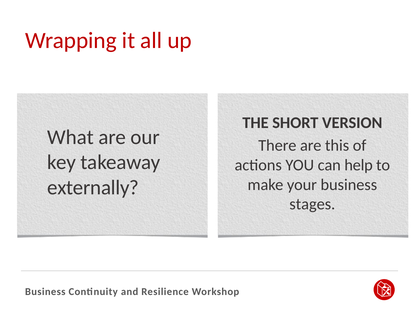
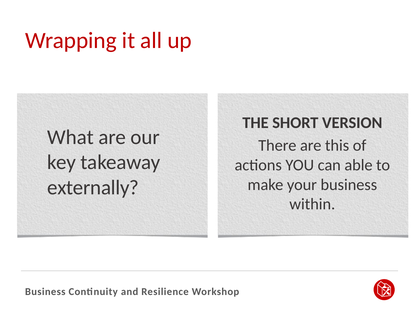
help: help -> able
stages: stages -> within
